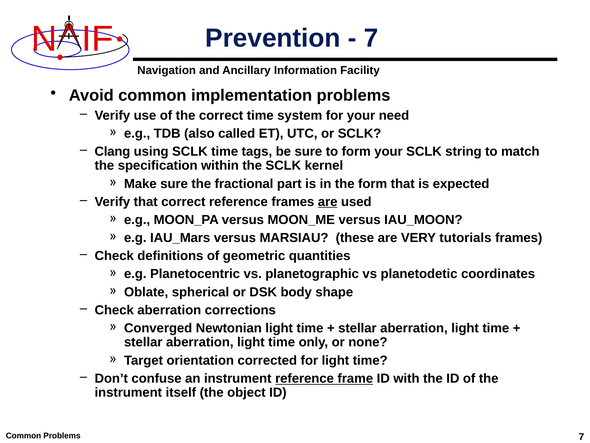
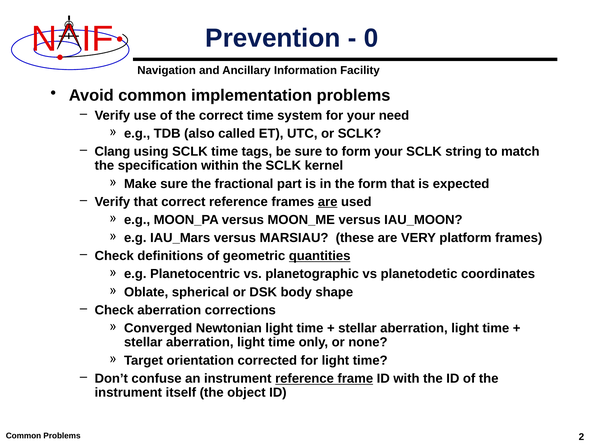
7 at (371, 38): 7 -> 0
tutorials: tutorials -> platform
quantities underline: none -> present
Problems 7: 7 -> 2
